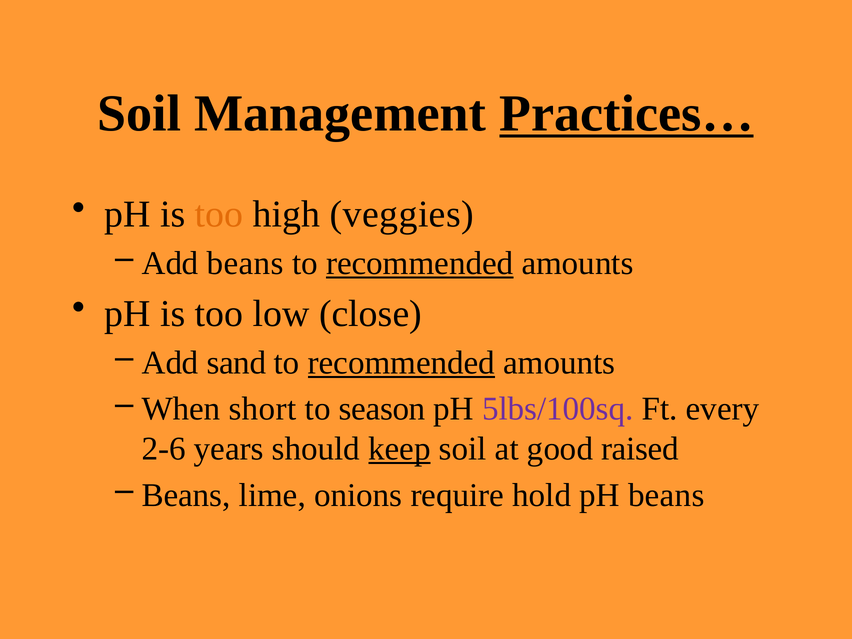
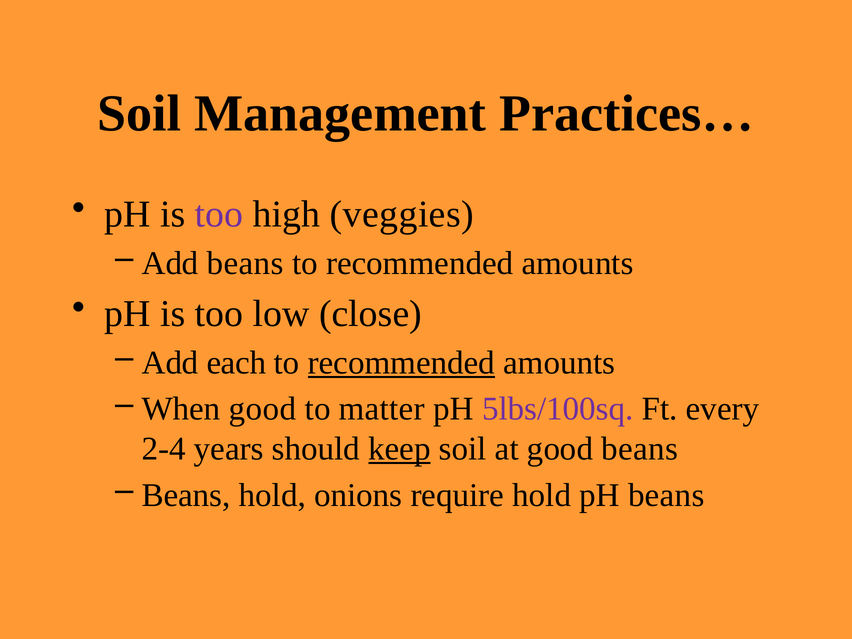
Practices… underline: present -> none
too at (219, 214) colour: orange -> purple
recommended at (420, 263) underline: present -> none
sand: sand -> each
When short: short -> good
season: season -> matter
2-6: 2-6 -> 2-4
good raised: raised -> beans
Beans lime: lime -> hold
